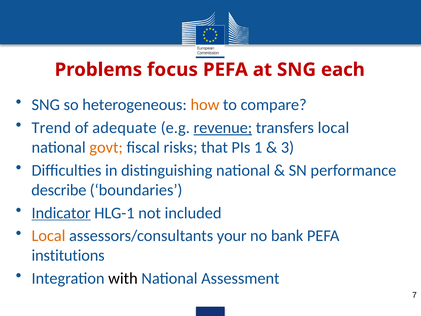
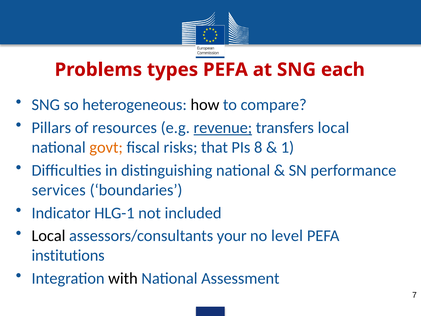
focus: focus -> types
how colour: orange -> black
Trend: Trend -> Pillars
adequate: adequate -> resources
1: 1 -> 8
3: 3 -> 1
describe: describe -> services
Indicator underline: present -> none
Local at (48, 236) colour: orange -> black
bank: bank -> level
